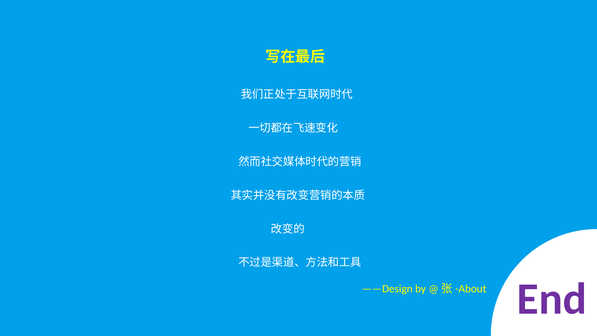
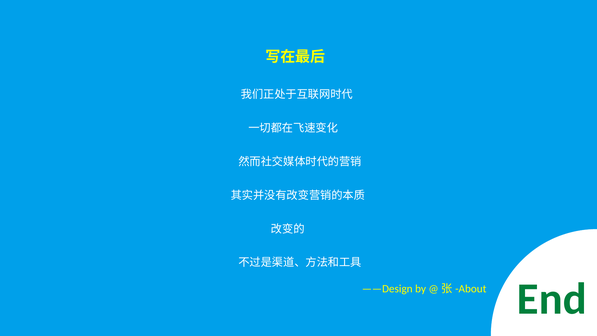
End colour: purple -> green
